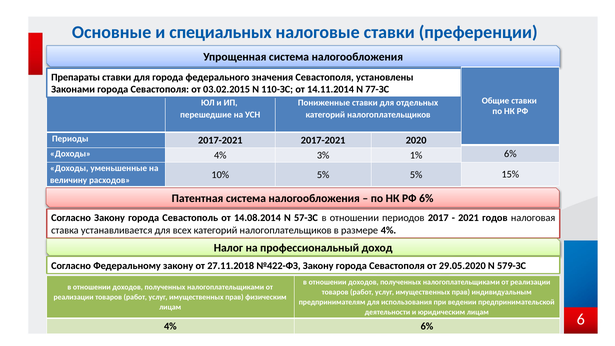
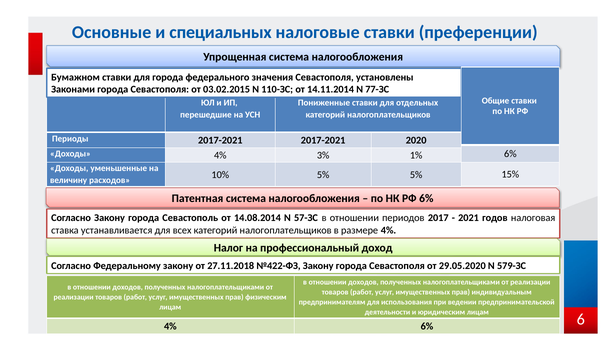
Препараты: Препараты -> Бумажном
